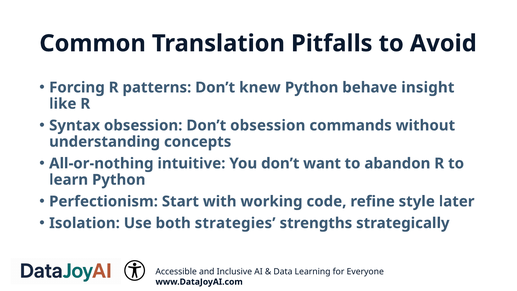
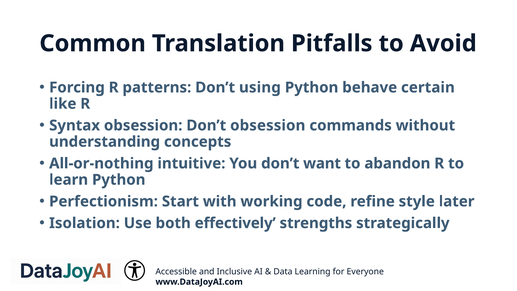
knew: knew -> using
insight: insight -> certain
strategies: strategies -> effectively
